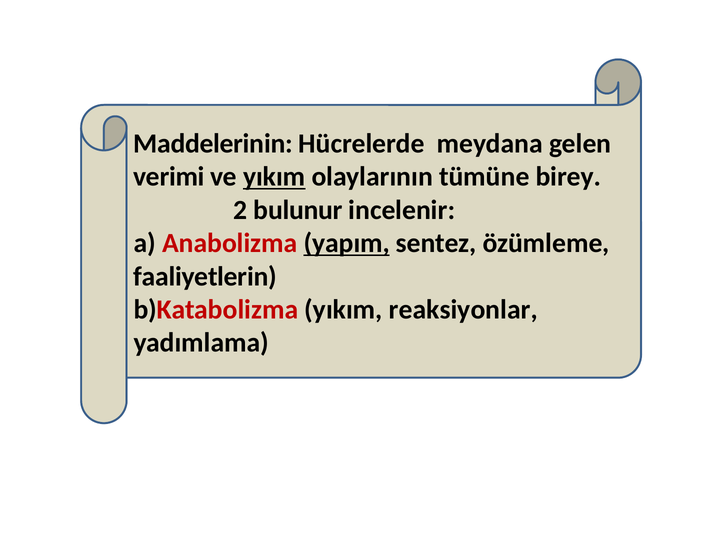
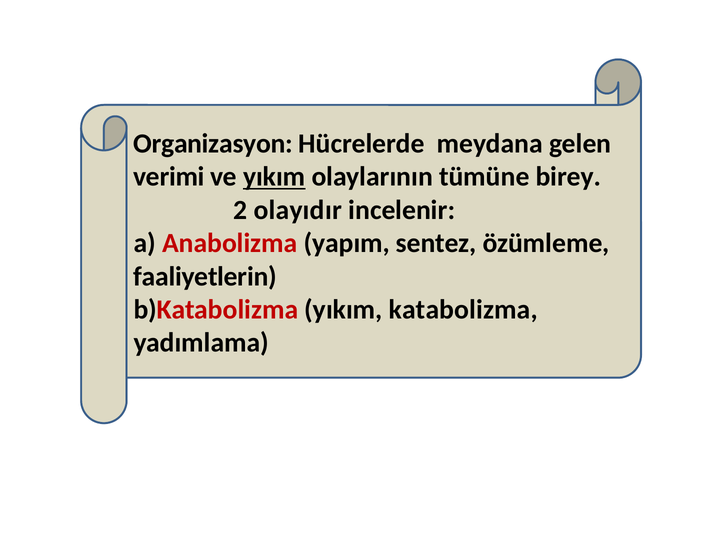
Maddelerinin: Maddelerinin -> Organizasyon
bulunur: bulunur -> olayıdır
yapım underline: present -> none
reaksiyonlar: reaksiyonlar -> katabolizma
